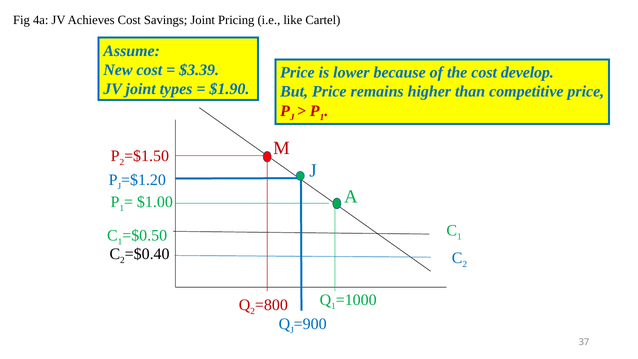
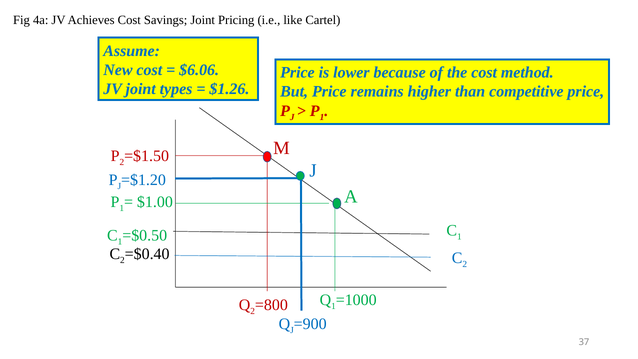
$3.39: $3.39 -> $6.06
develop: develop -> method
$1.90: $1.90 -> $1.26
